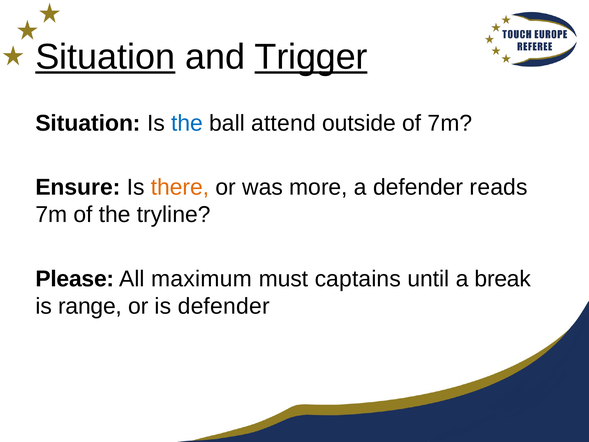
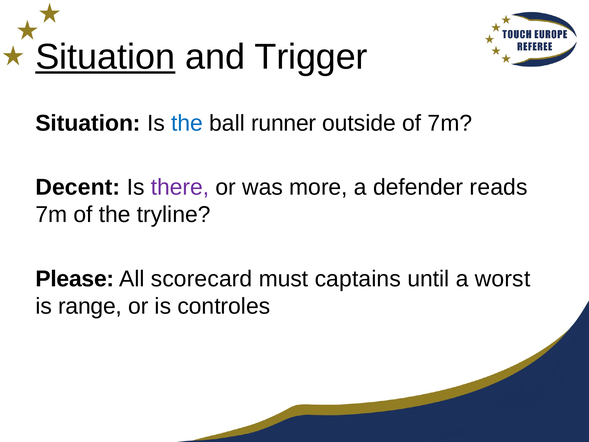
Trigger underline: present -> none
attend: attend -> runner
Ensure: Ensure -> Decent
there colour: orange -> purple
maximum: maximum -> scorecard
break: break -> worst
is defender: defender -> controles
